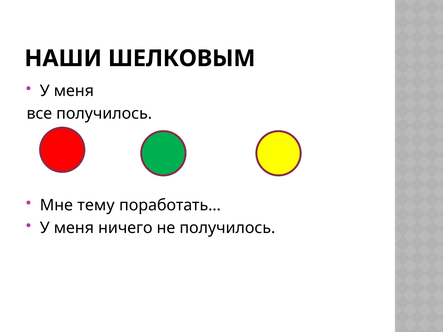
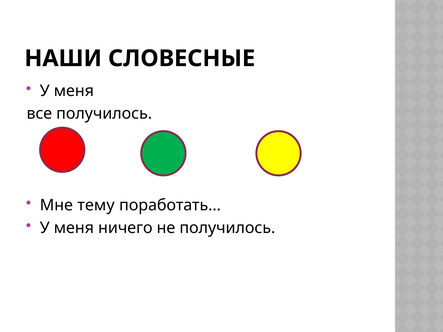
ШЕЛКОВЫМ: ШЕЛКОВЫМ -> СЛОВЕСНЫЕ
